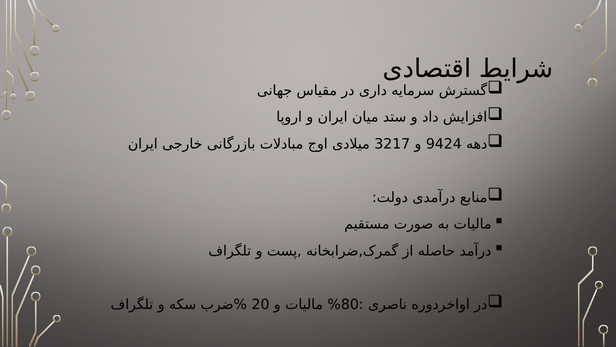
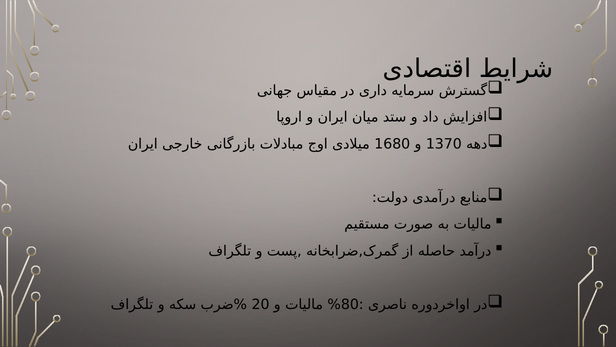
3217: 3217 -> 1680
9424: 9424 -> 1370
